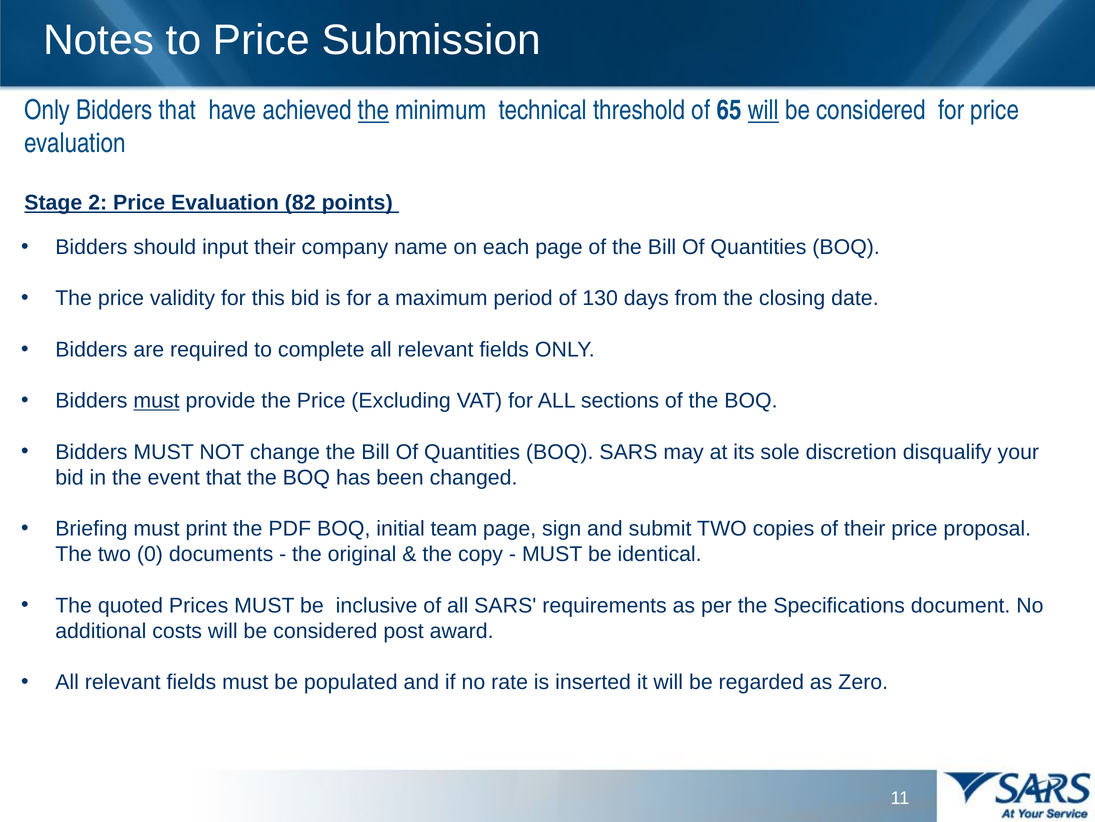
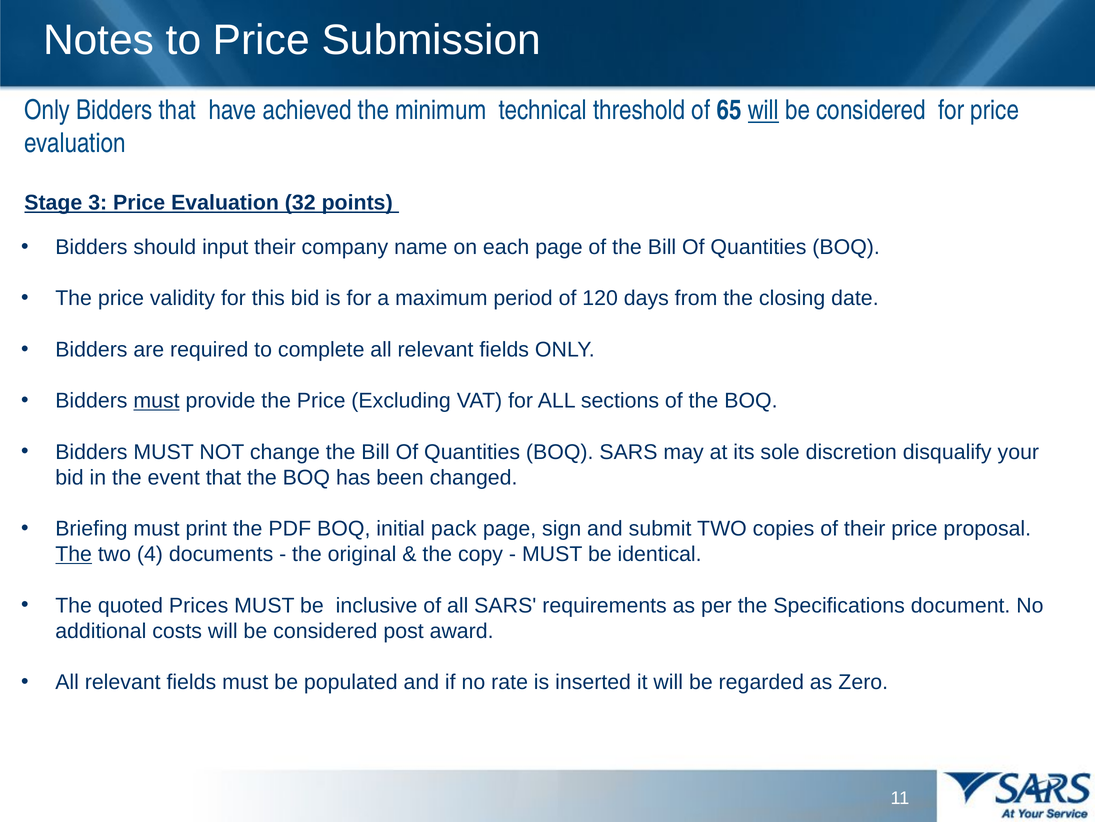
the at (373, 110) underline: present -> none
2: 2 -> 3
82: 82 -> 32
130: 130 -> 120
team: team -> pack
The at (74, 554) underline: none -> present
0: 0 -> 4
